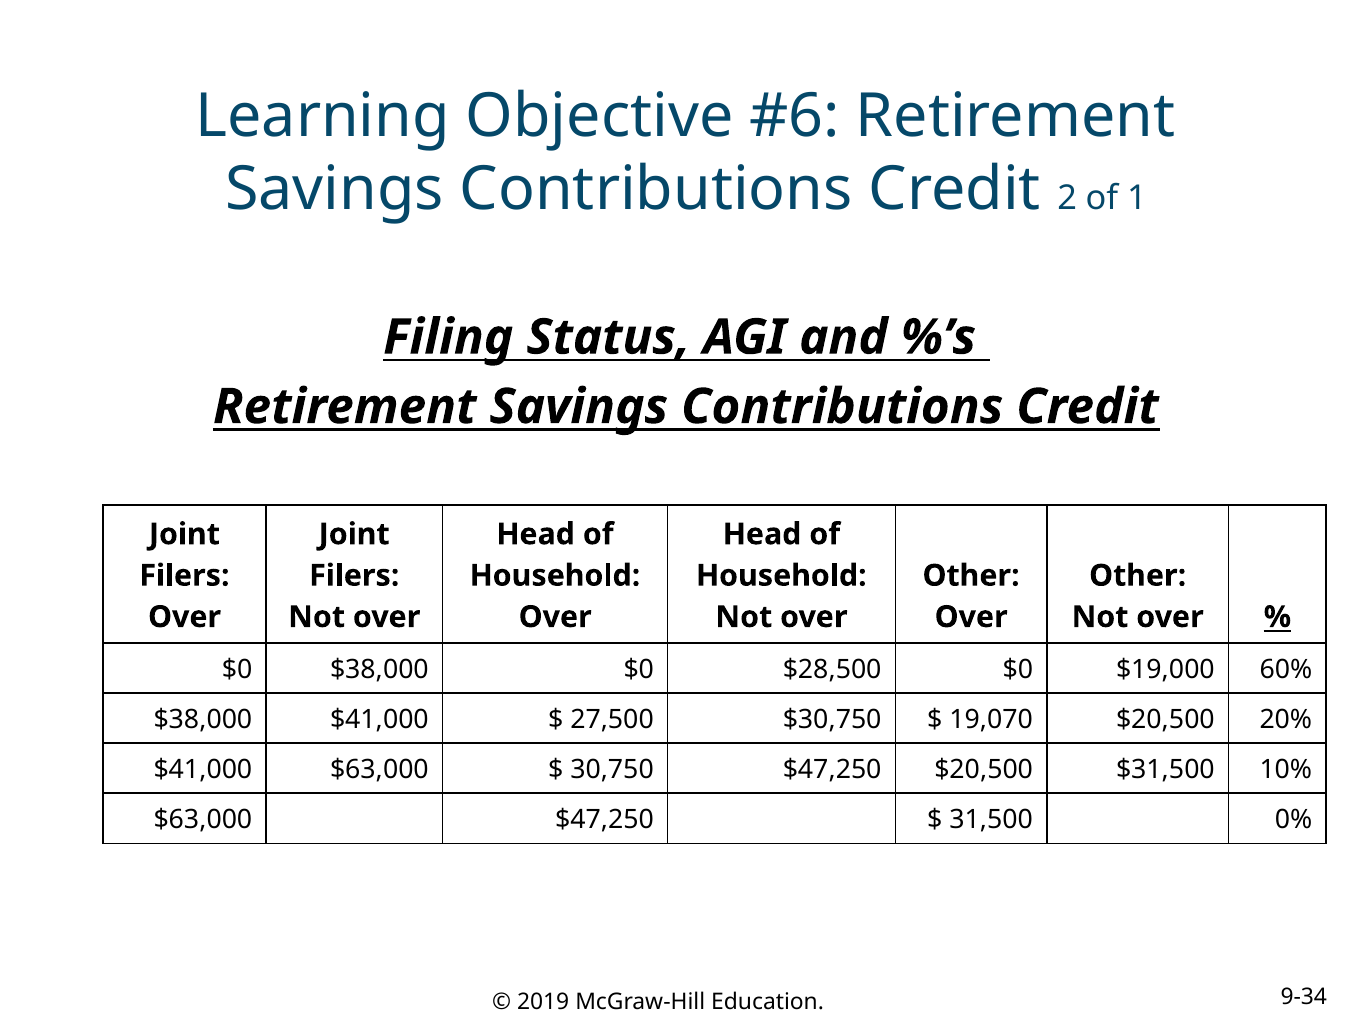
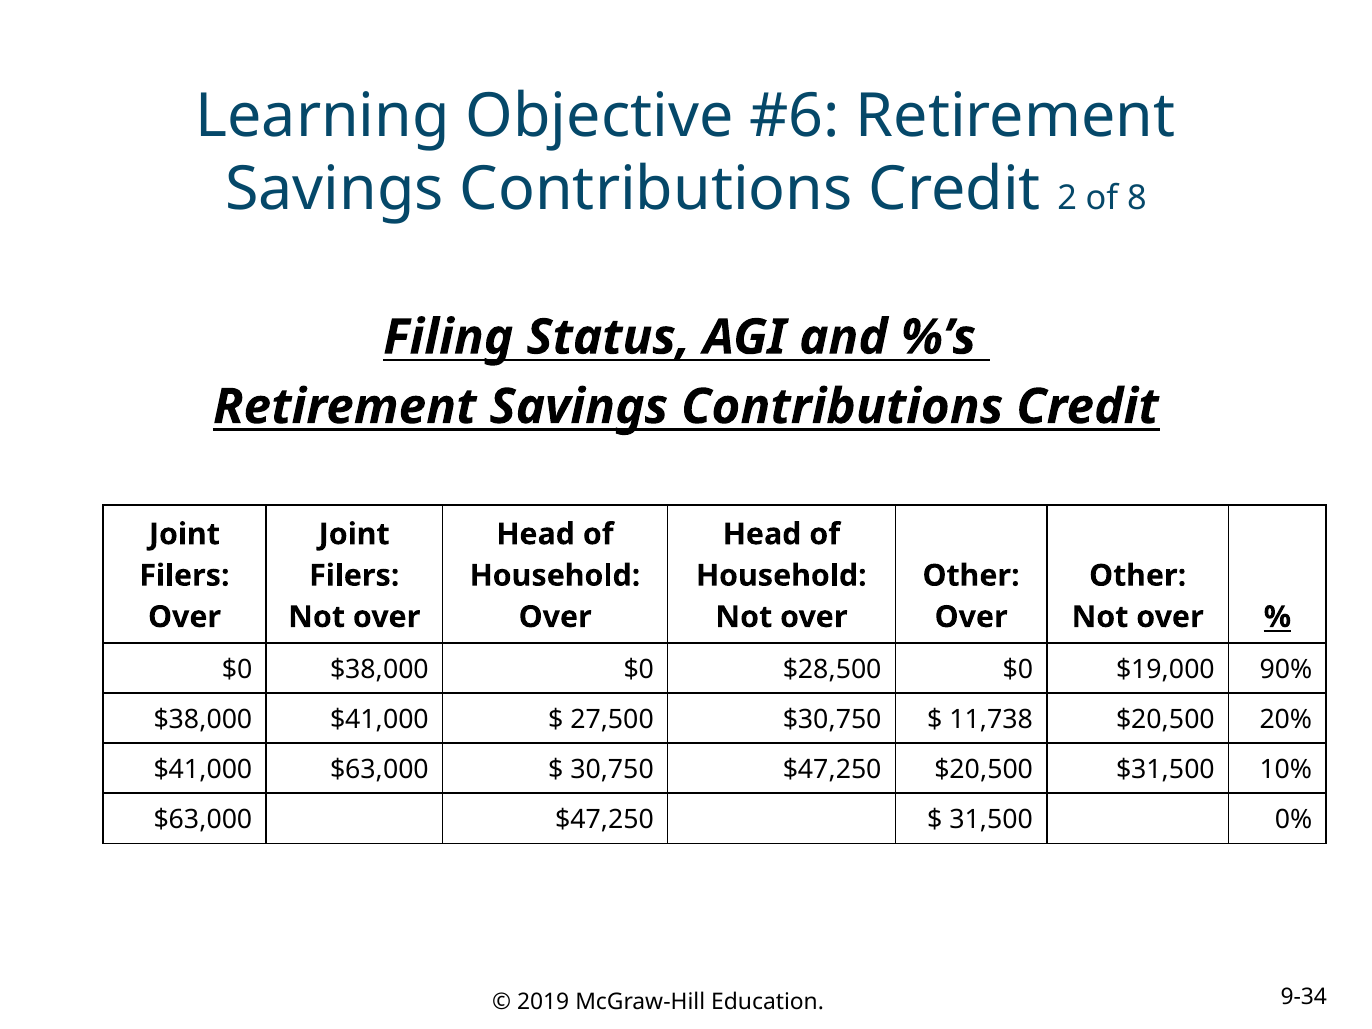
1: 1 -> 8
60%: 60% -> 90%
19,070: 19,070 -> 11,738
